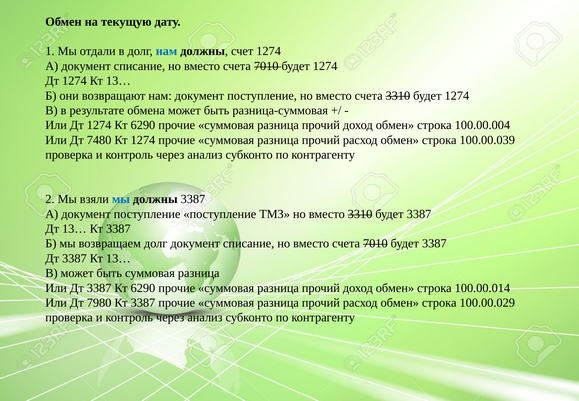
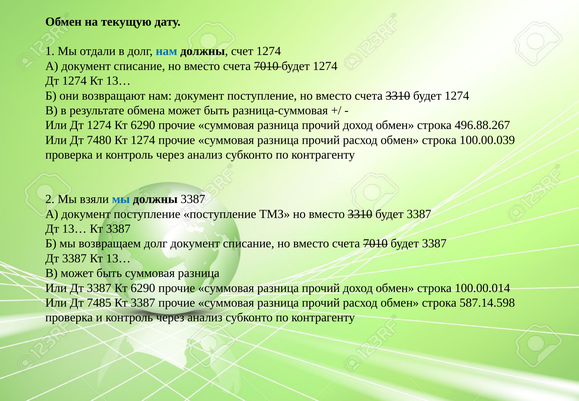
100.00.004: 100.00.004 -> 496.88.267
7980: 7980 -> 7485
100.00.029: 100.00.029 -> 587.14.598
